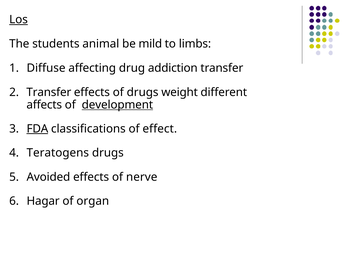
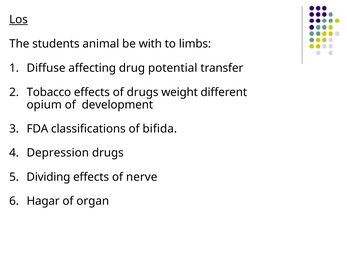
mild: mild -> with
addiction: addiction -> potential
Transfer at (49, 92): Transfer -> Tobacco
affects: affects -> opium
development underline: present -> none
FDA underline: present -> none
effect: effect -> bifida
Teratogens: Teratogens -> Depression
Avoided: Avoided -> Dividing
